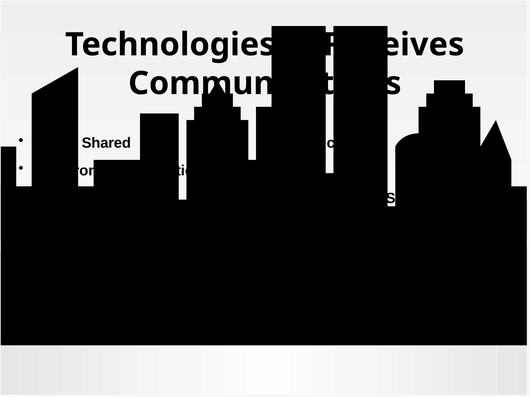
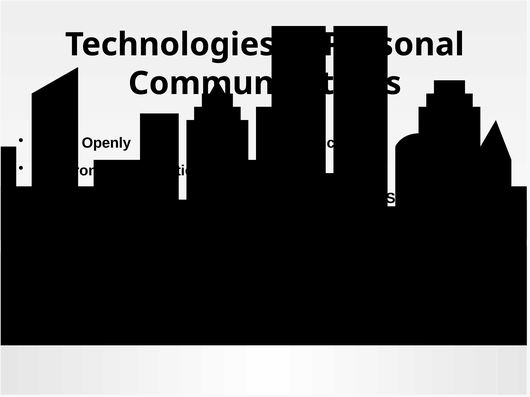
Receives: Receives -> Personal
Email Shared: Shared -> Openly
